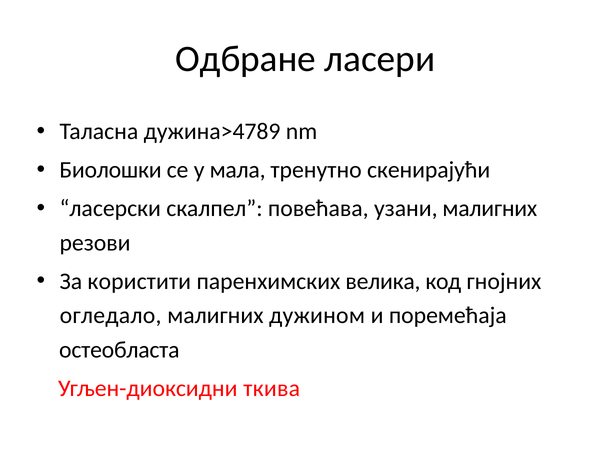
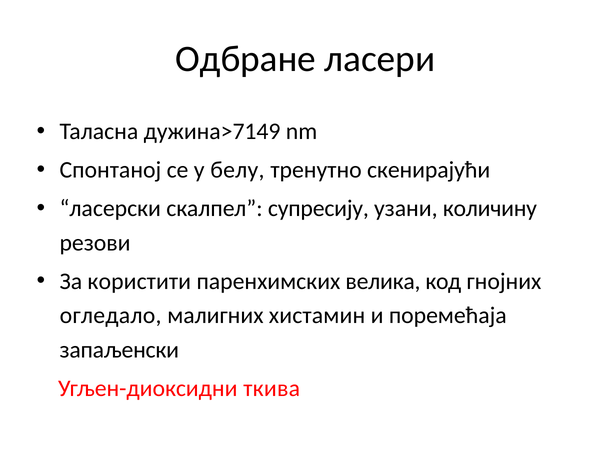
дужина>4789: дужина>4789 -> дужина>7149
Биолошки: Биолошки -> Спонтаној
мала: мала -> белу
повећава: повећава -> супресију
узани малигних: малигних -> количину
дужином: дужином -> хистамин
остеобласта: остеобласта -> запаљенски
